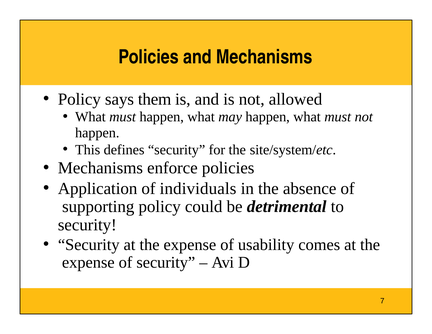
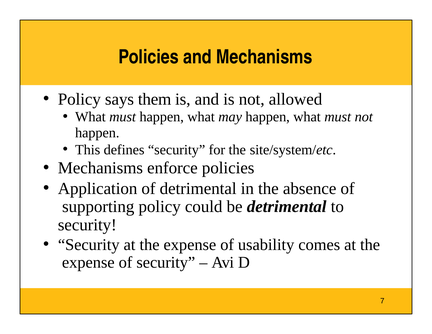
of individuals: individuals -> detrimental
